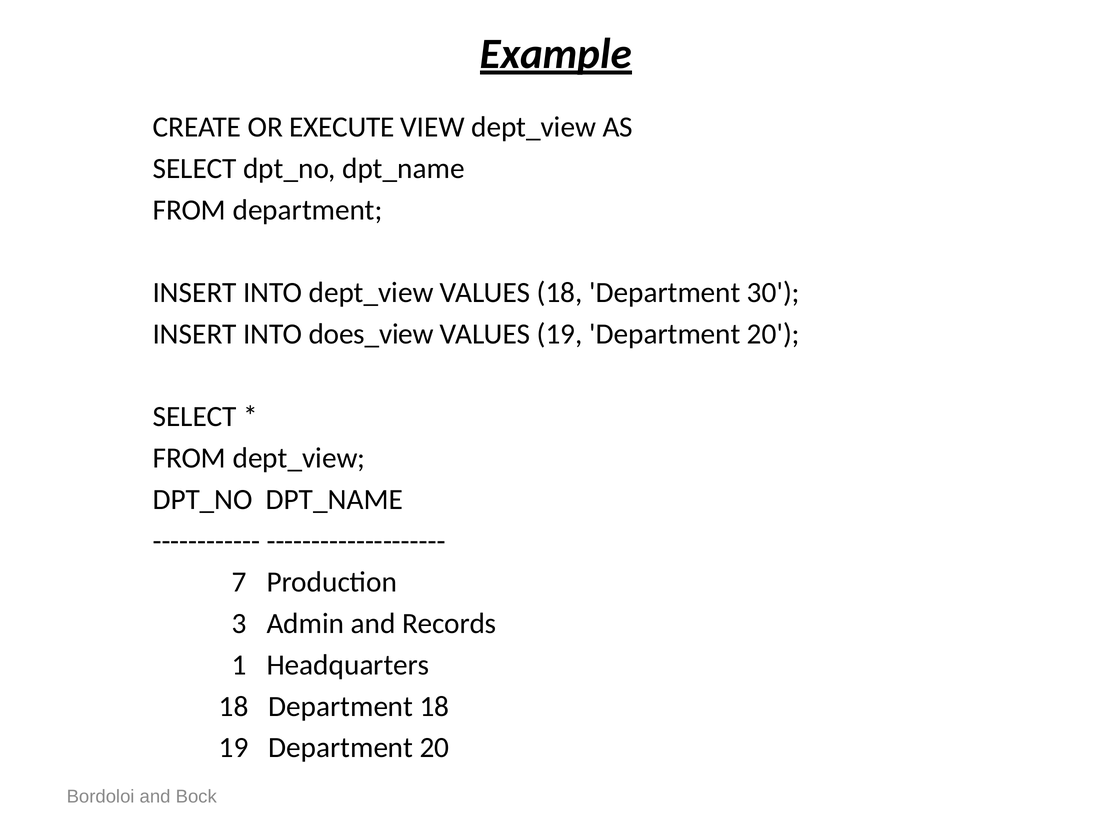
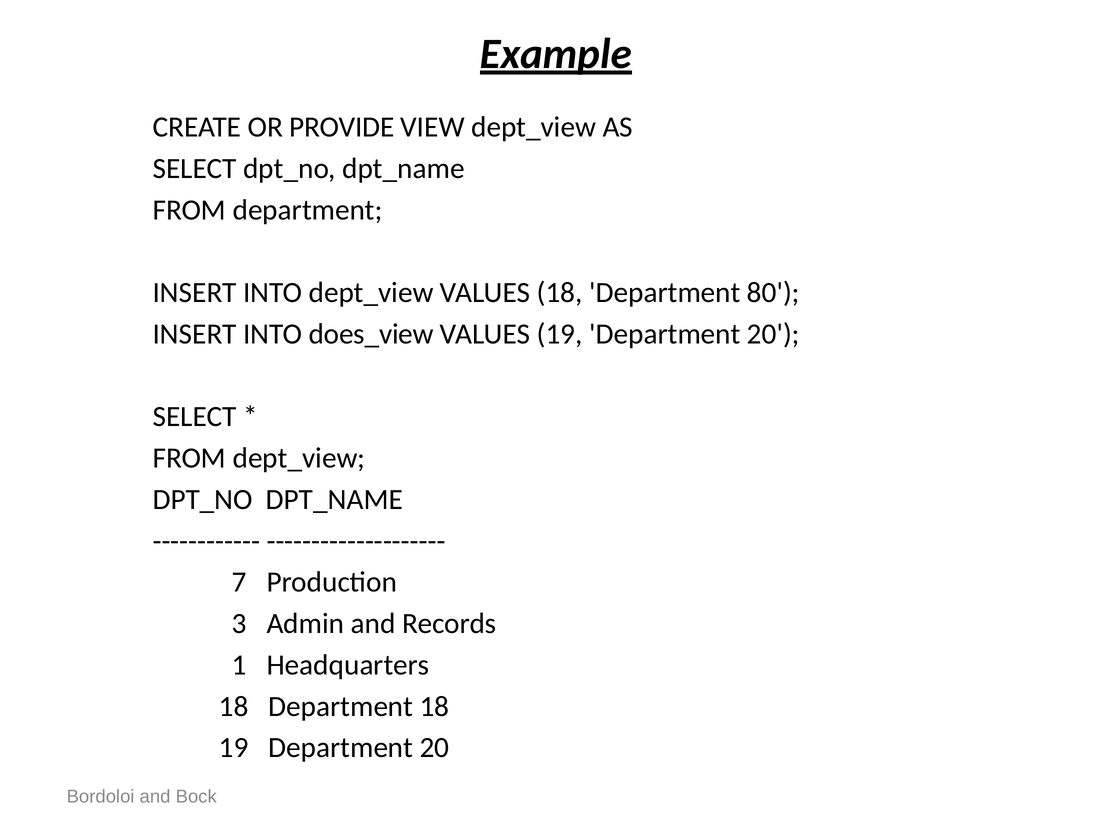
EXECUTE: EXECUTE -> PROVIDE
30: 30 -> 80
